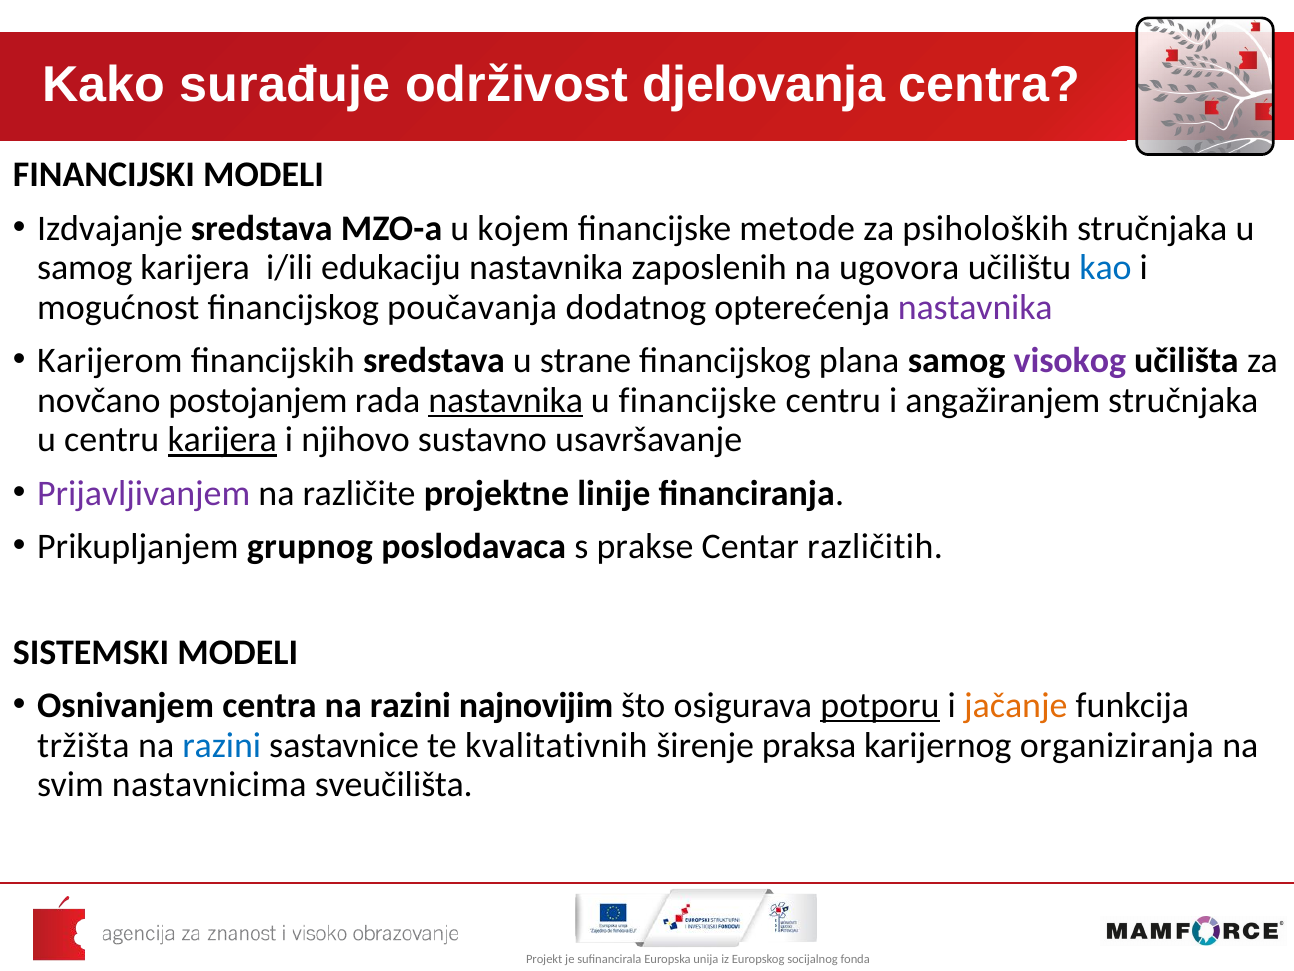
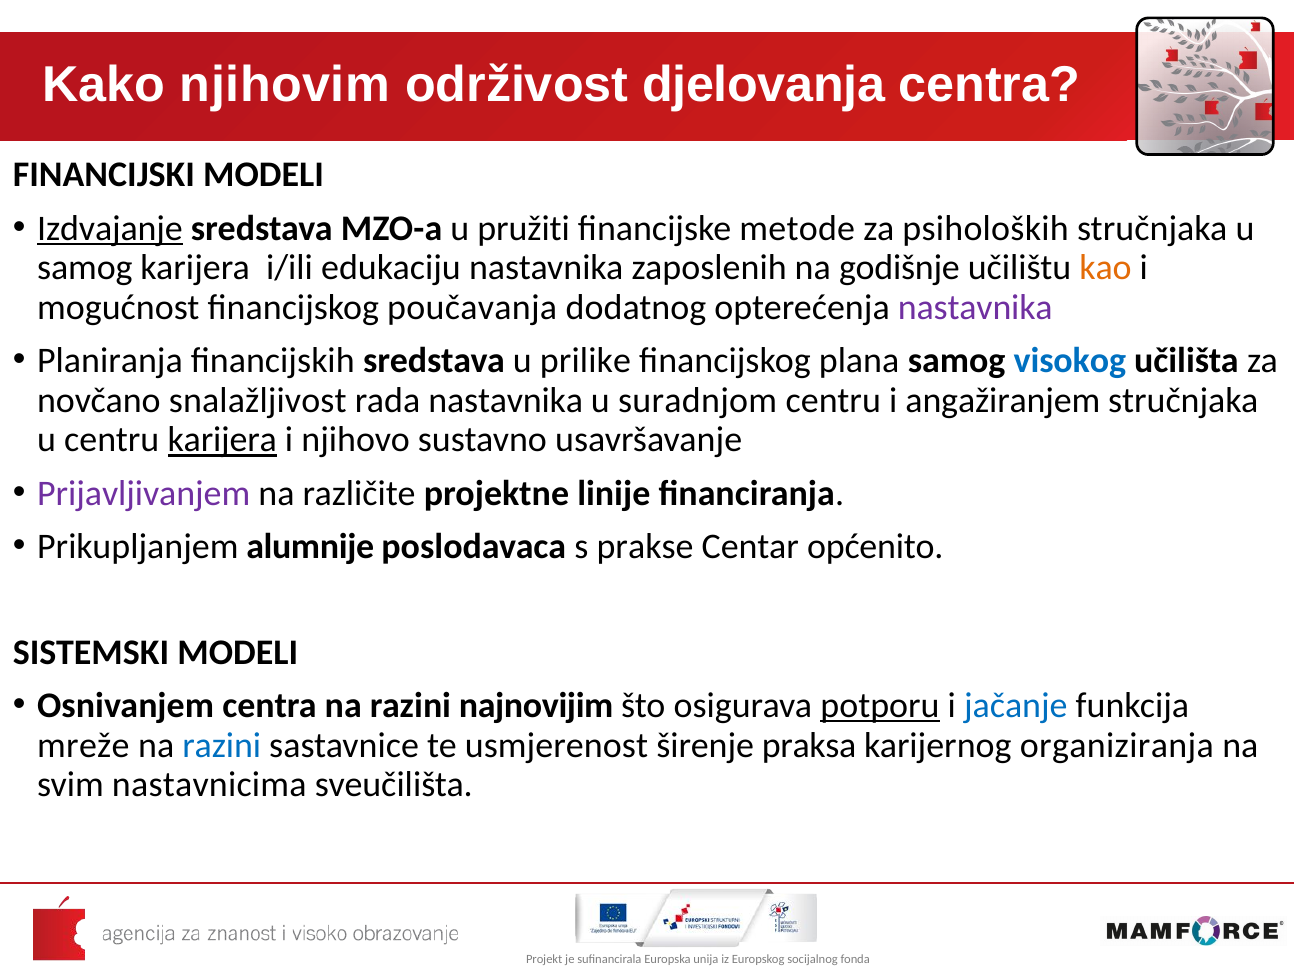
surađuje: surađuje -> njihovim
Izdvajanje underline: none -> present
kojem: kojem -> pružiti
ugovora: ugovora -> godišnje
kao colour: blue -> orange
Karijerom: Karijerom -> Planiranja
strane: strane -> prilike
visokog colour: purple -> blue
postojanjem: postojanjem -> snalažljivost
nastavnika at (506, 400) underline: present -> none
u financijske: financijske -> suradnjom
grupnog: grupnog -> alumnije
različitih: različitih -> općenito
jačanje colour: orange -> blue
tržišta: tržišta -> mreže
kvalitativnih: kvalitativnih -> usmjerenost
